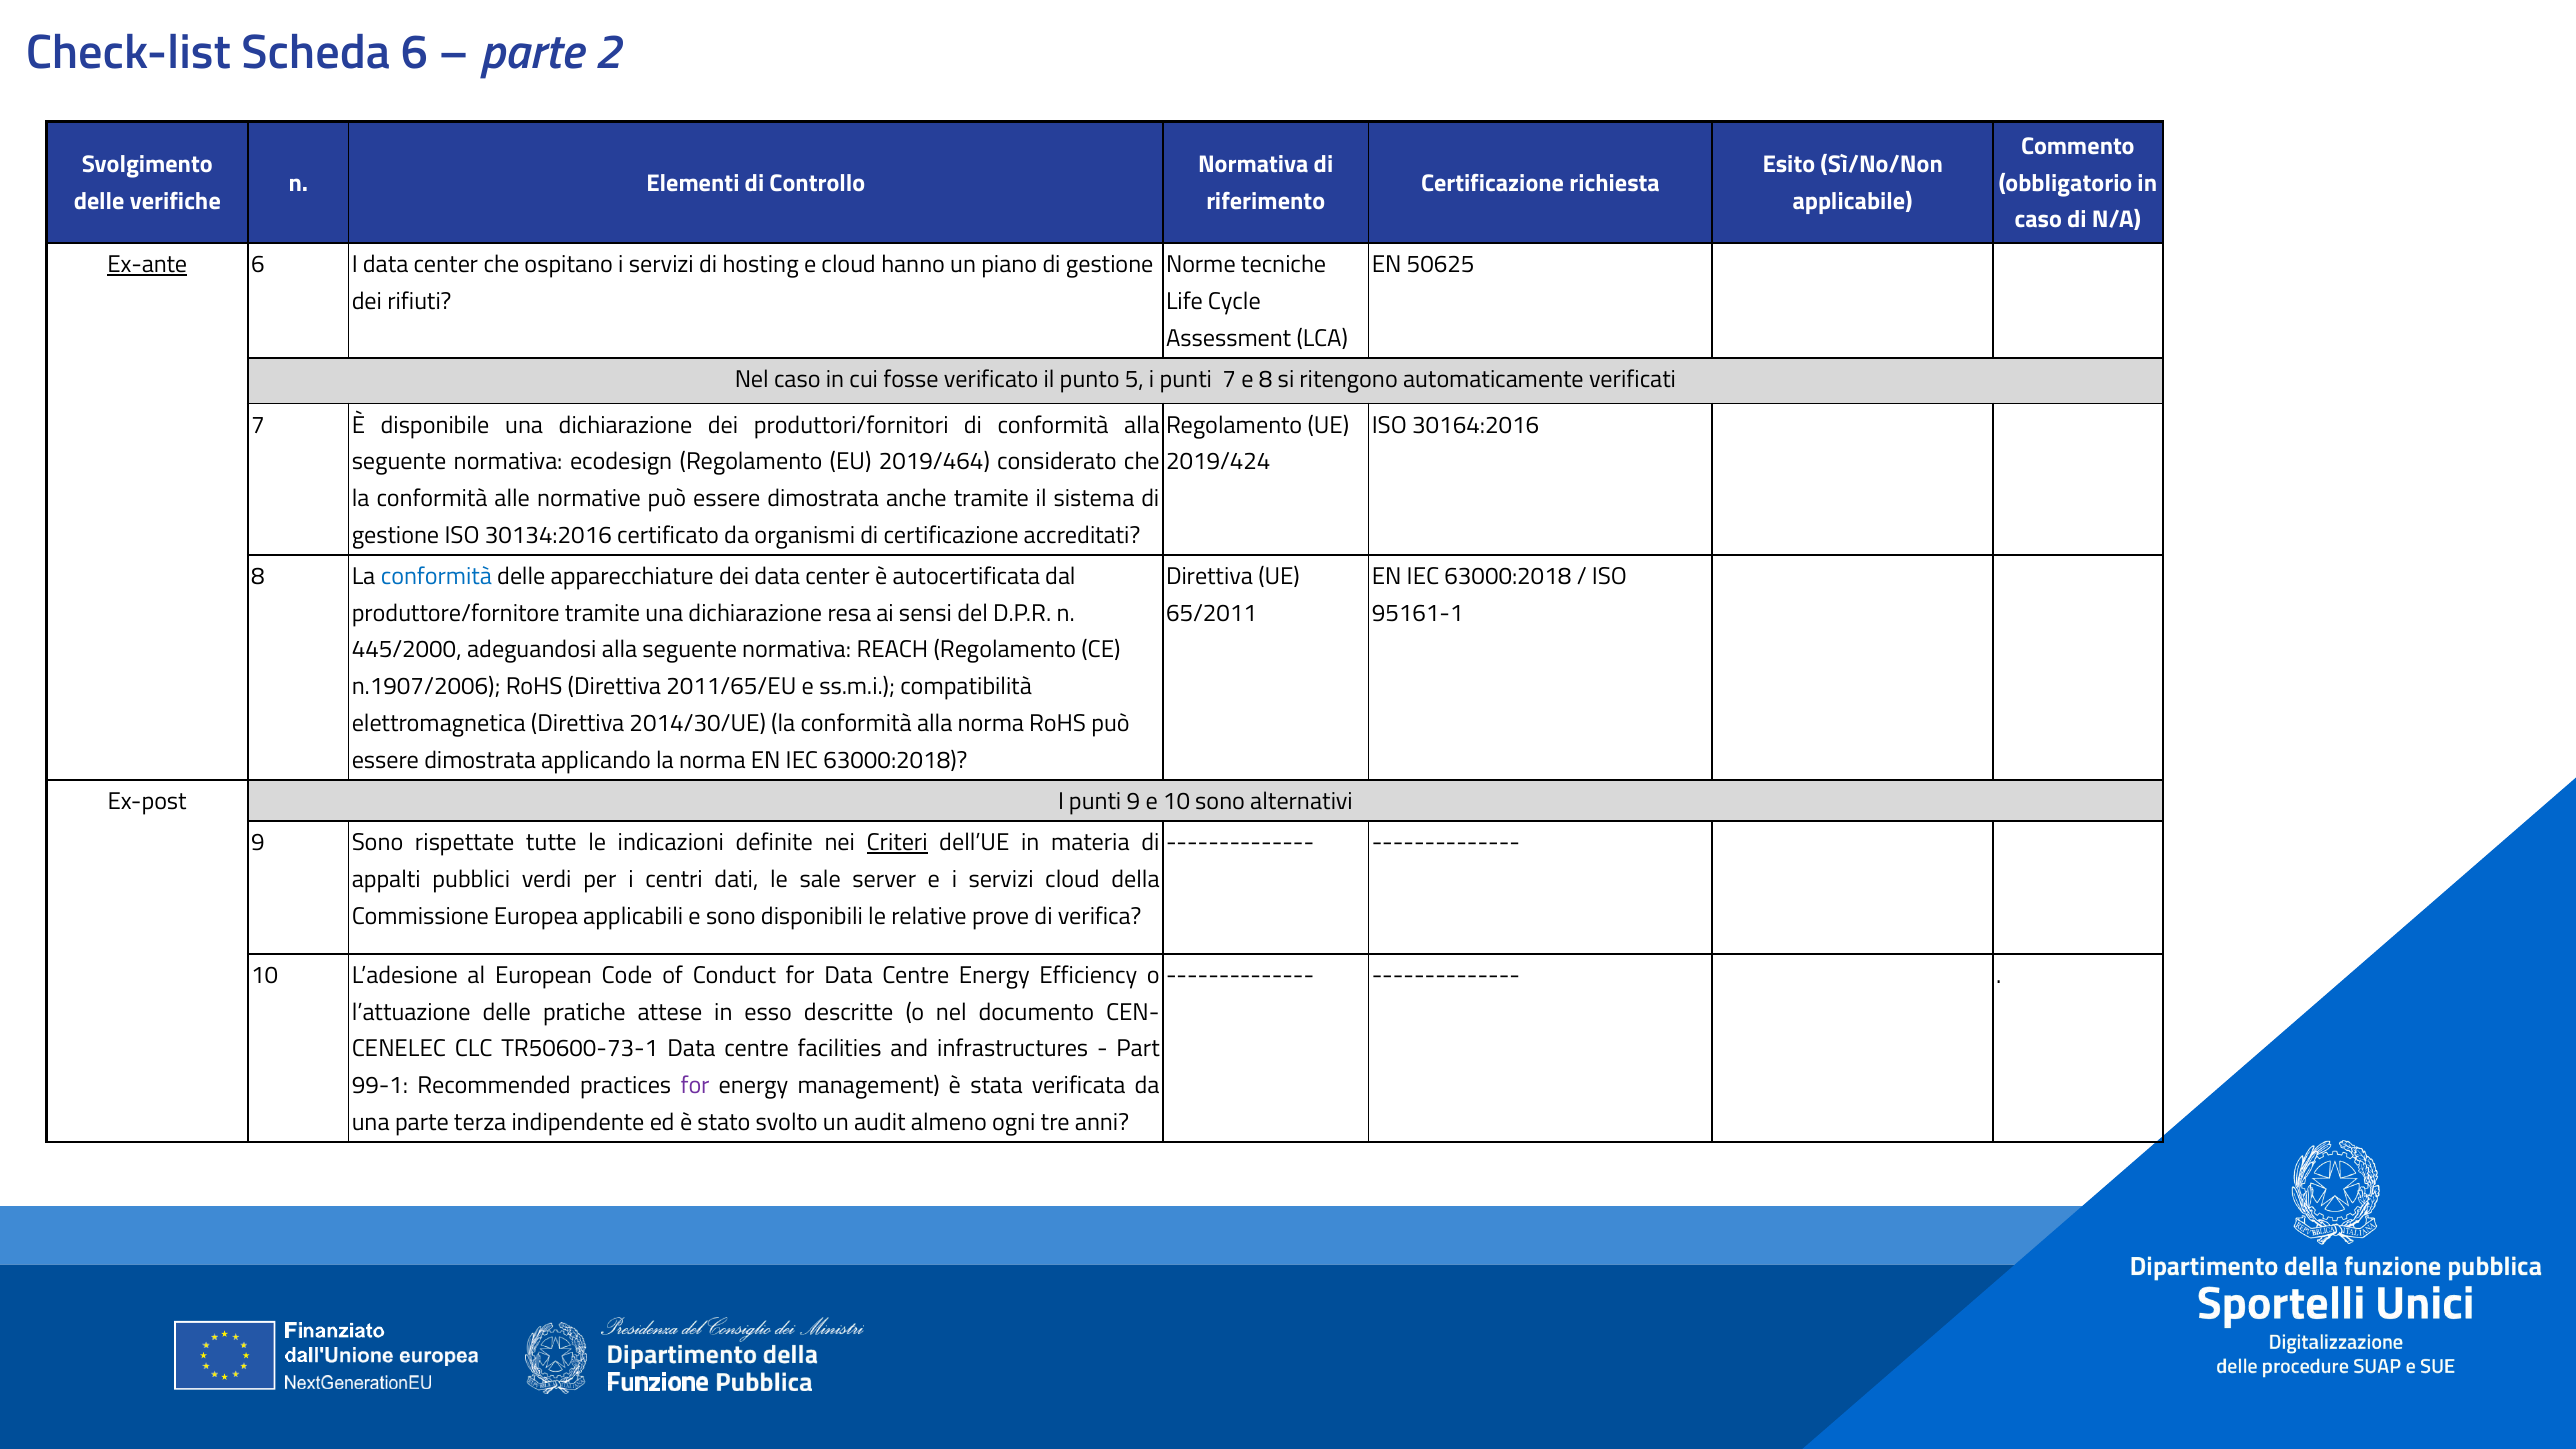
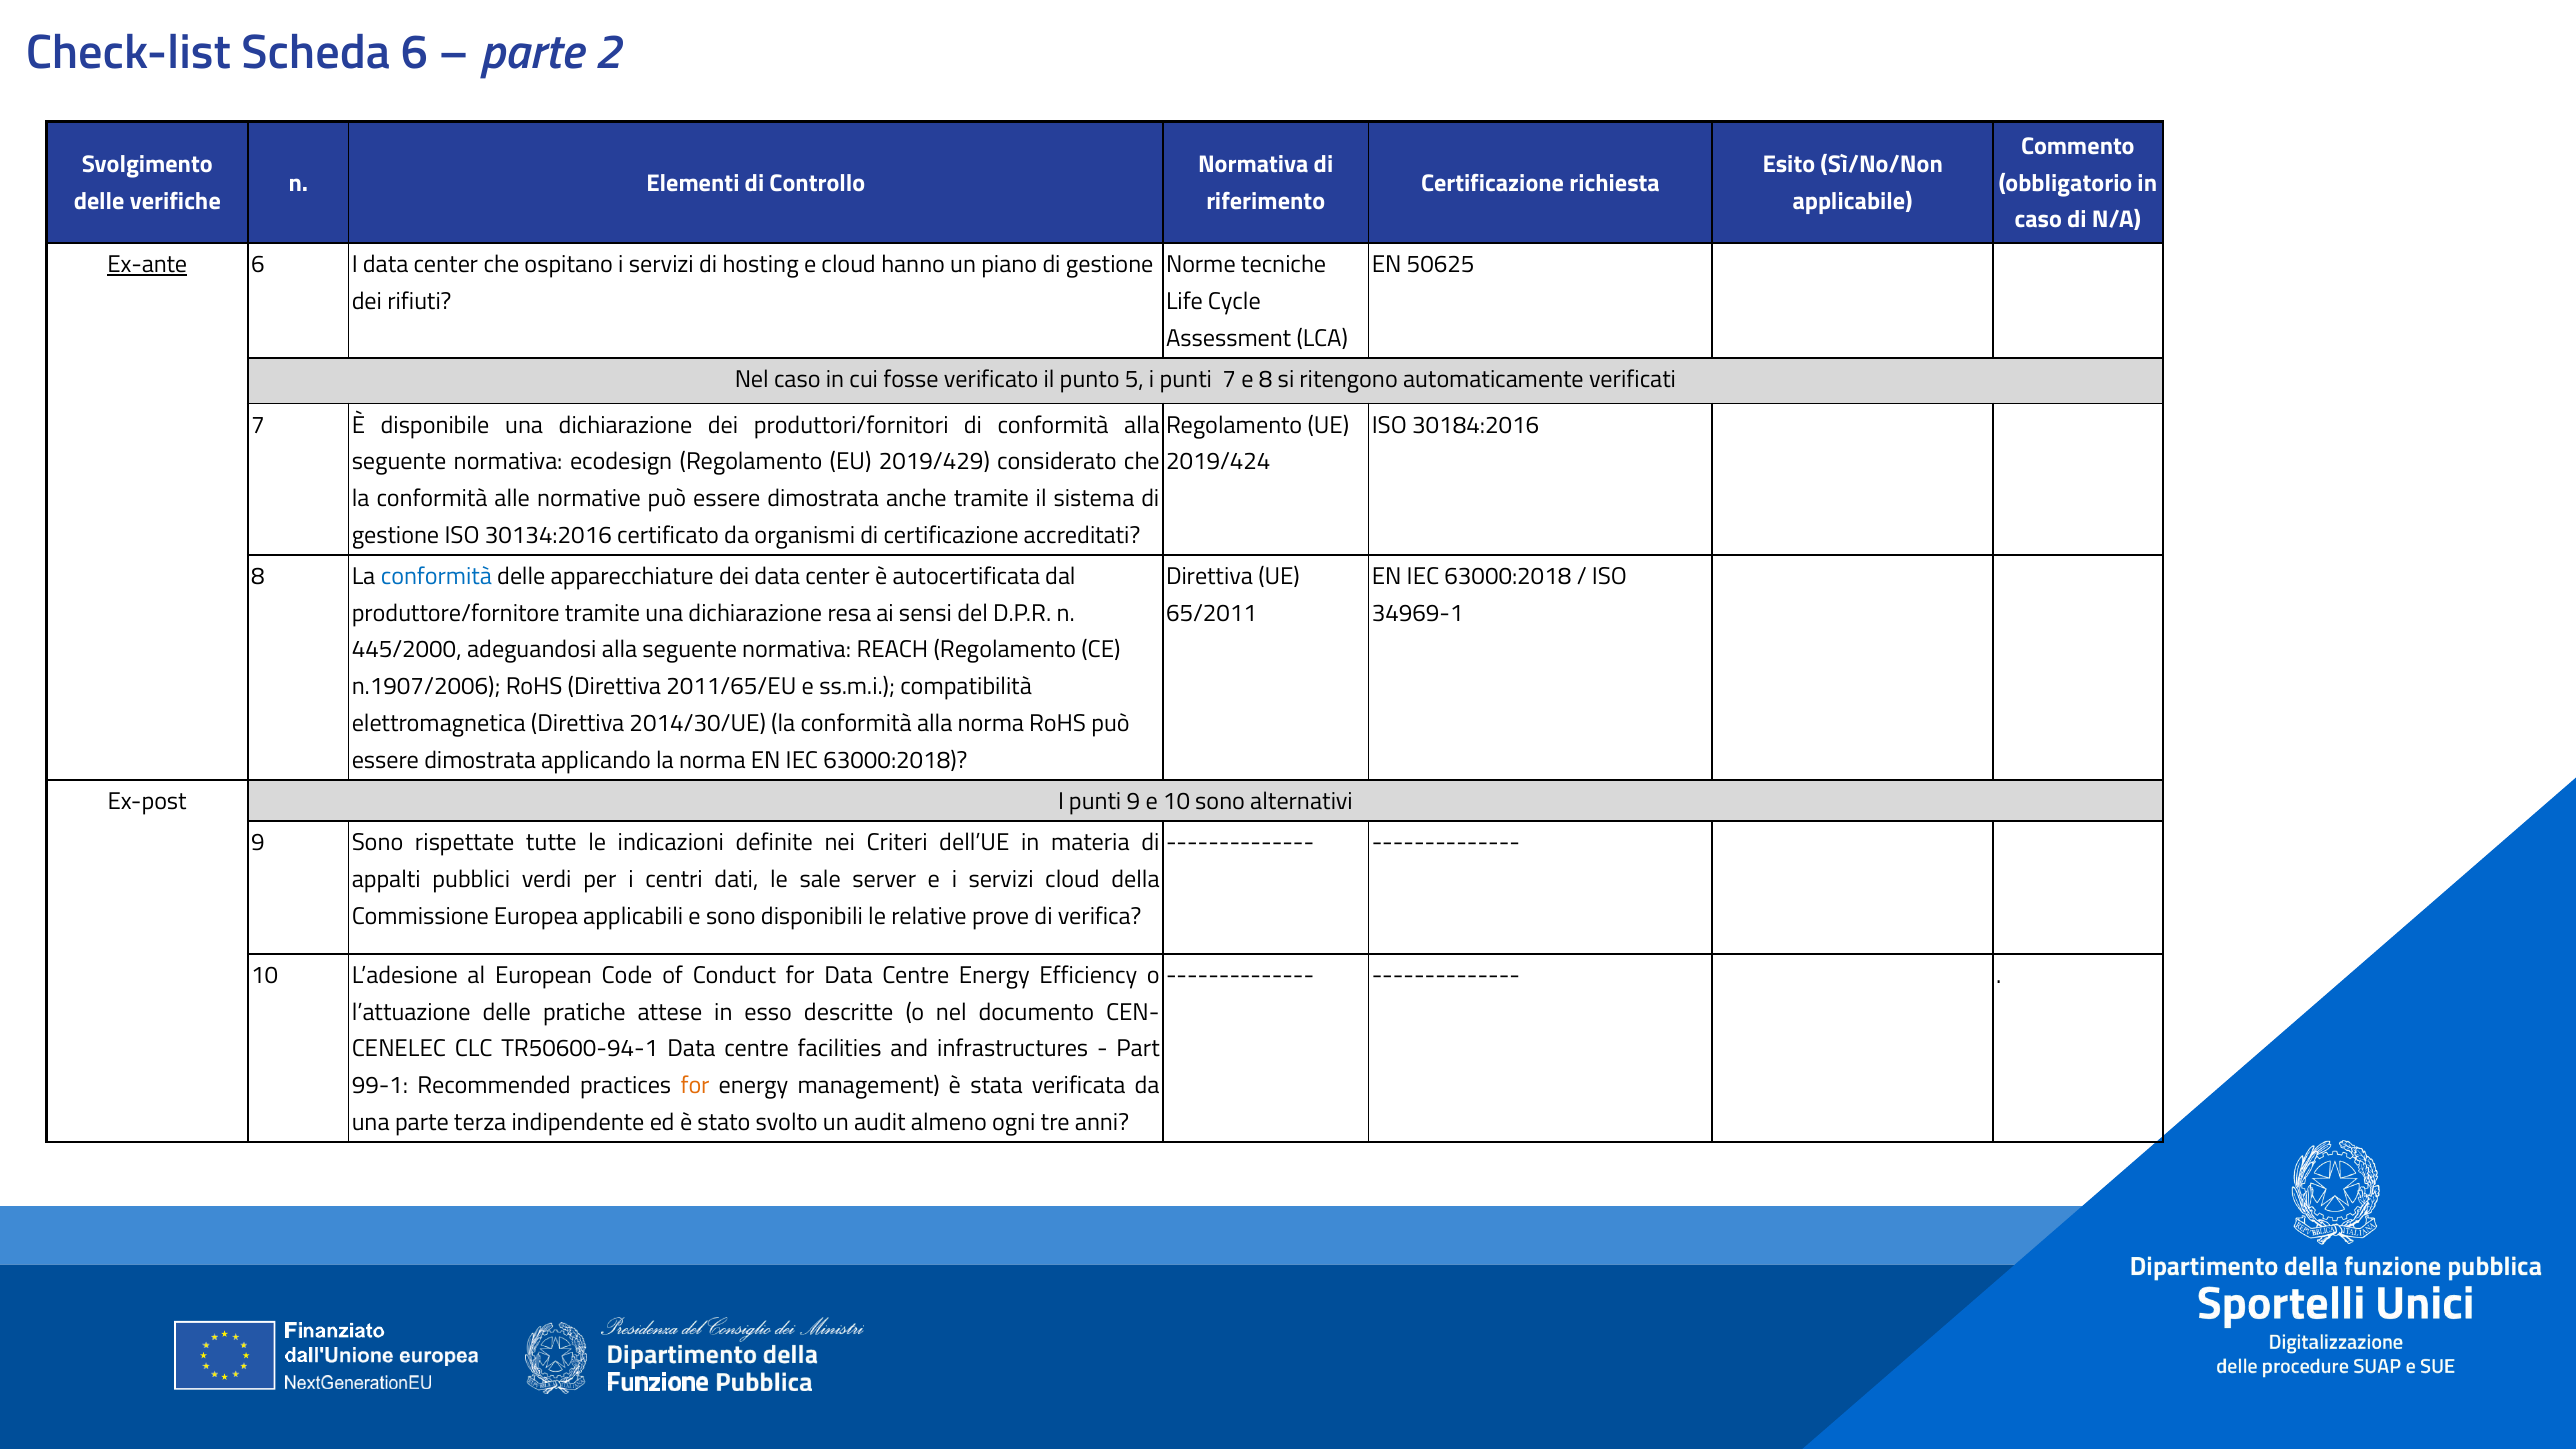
30164:2016: 30164:2016 -> 30184:2016
2019/464: 2019/464 -> 2019/429
95161-1: 95161-1 -> 34969-1
Criteri underline: present -> none
TR50600-73-1: TR50600-73-1 -> TR50600-94-1
for at (695, 1086) colour: purple -> orange
